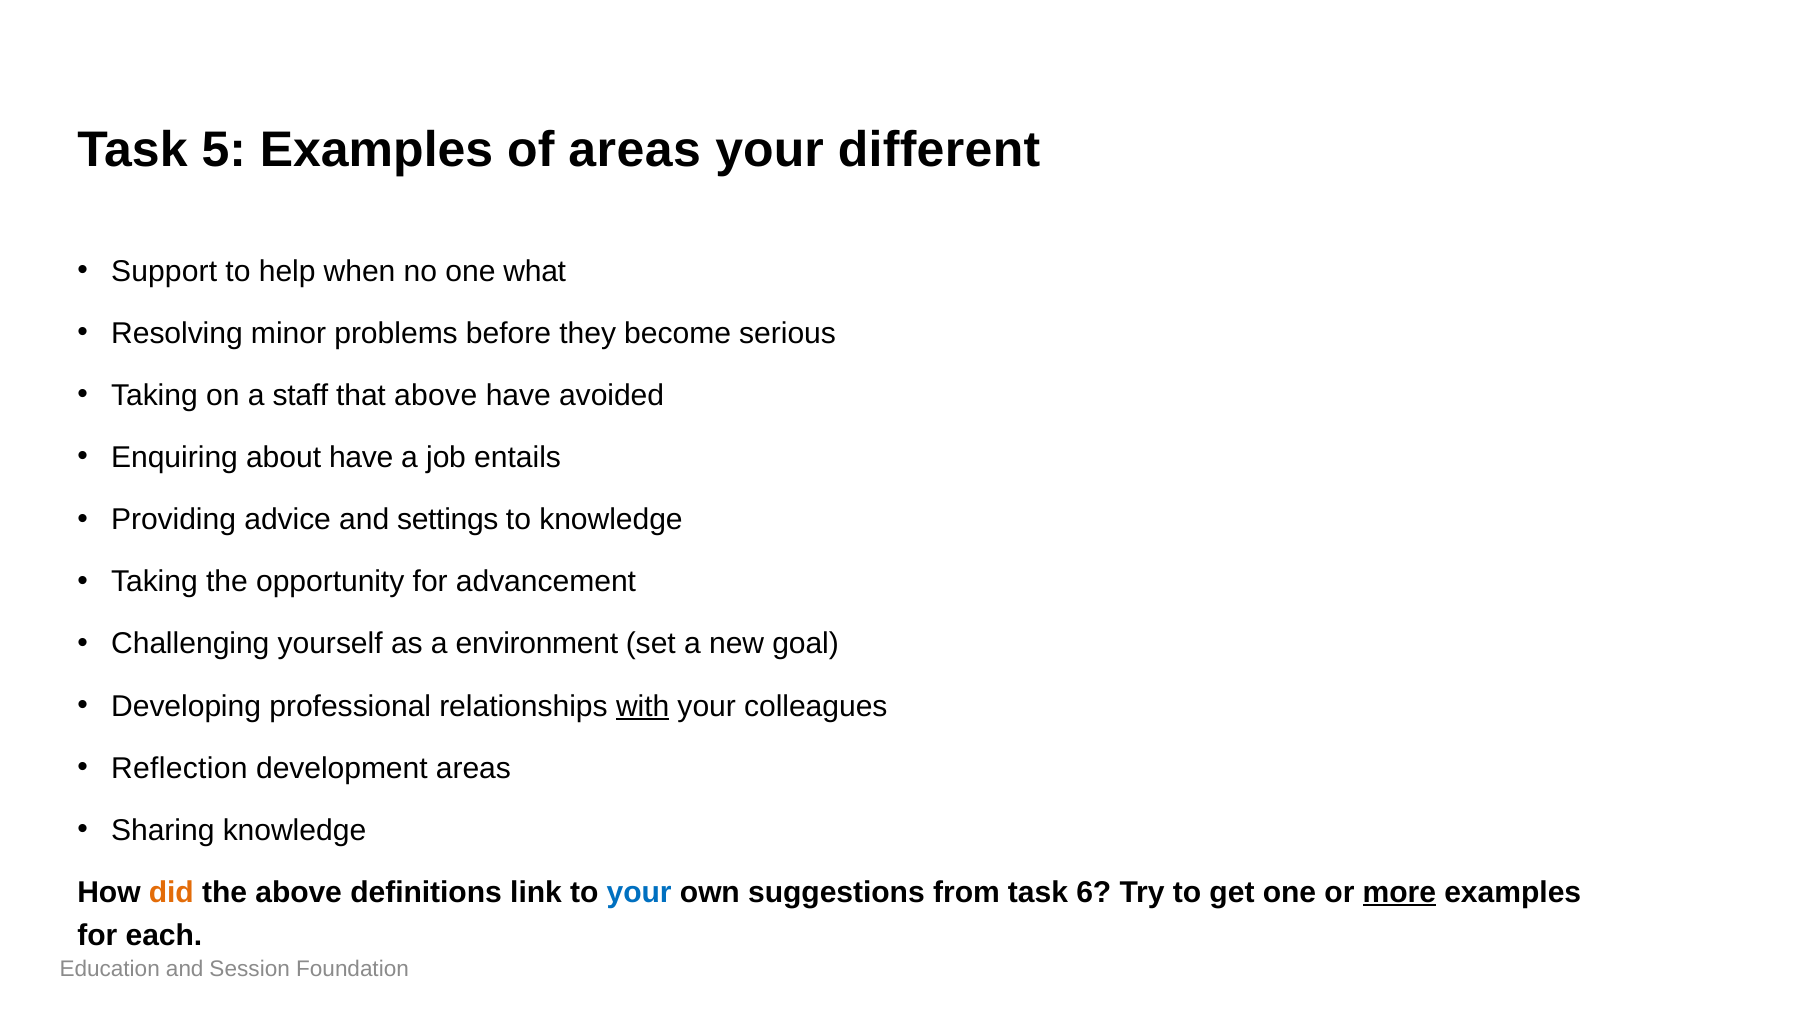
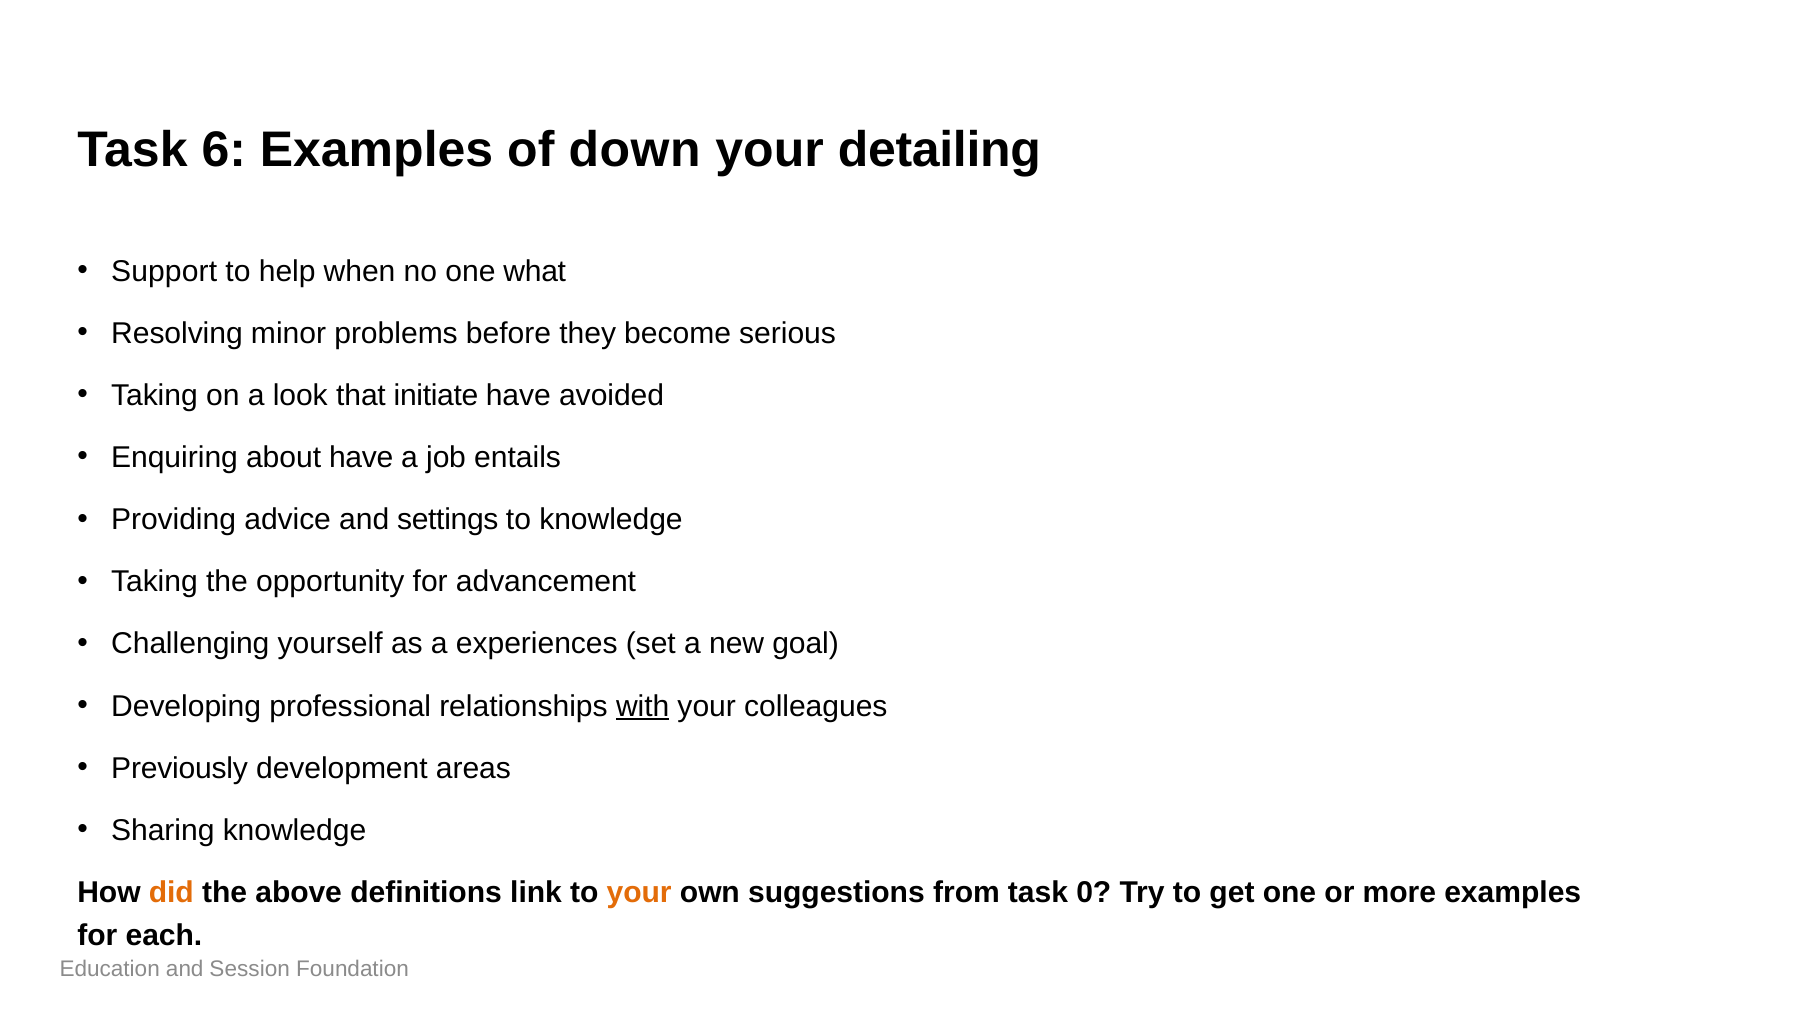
5: 5 -> 6
of areas: areas -> down
different: different -> detailing
staff: staff -> look
that above: above -> initiate
environment: environment -> experiences
Reflection: Reflection -> Previously
your at (639, 893) colour: blue -> orange
6: 6 -> 0
more underline: present -> none
